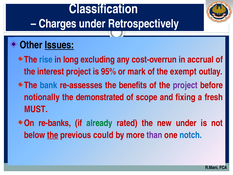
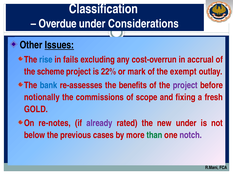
Charges: Charges -> Overdue
Retrospectively: Retrospectively -> Considerations
long: long -> fails
interest: interest -> scheme
95%: 95% -> 22%
demonstrated: demonstrated -> commissions
MUST: MUST -> GOLD
re-banks: re-banks -> re-notes
already colour: green -> purple
the at (53, 135) underline: present -> none
could: could -> cases
than colour: purple -> green
notch colour: blue -> purple
